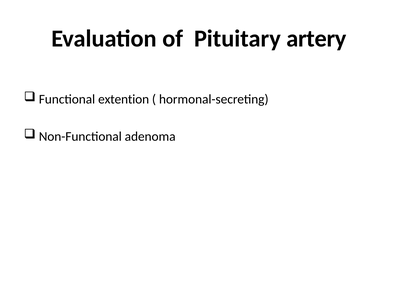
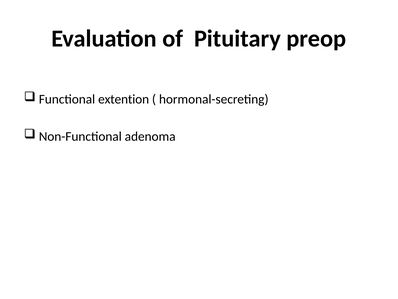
artery: artery -> preop
